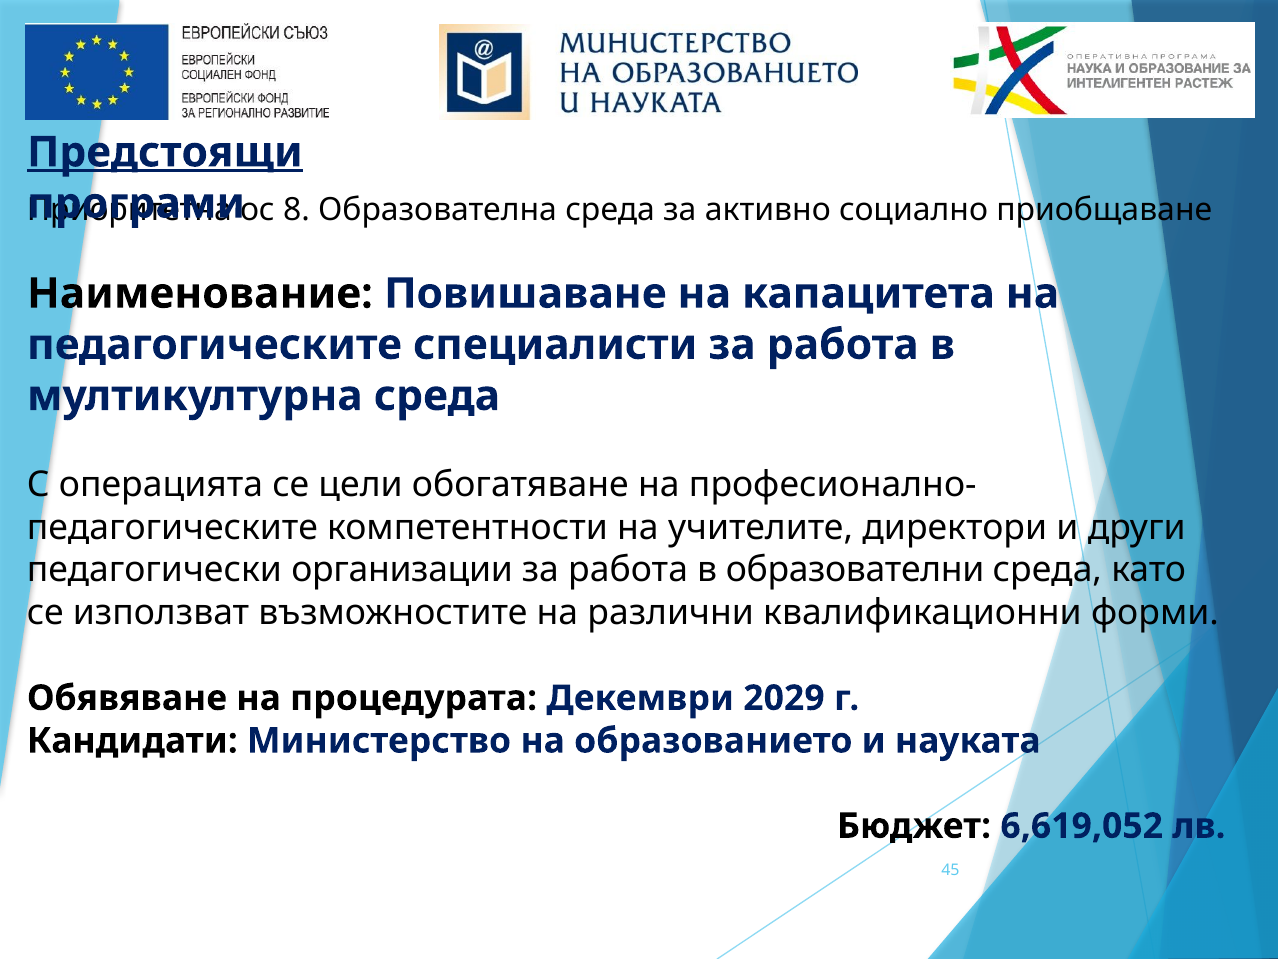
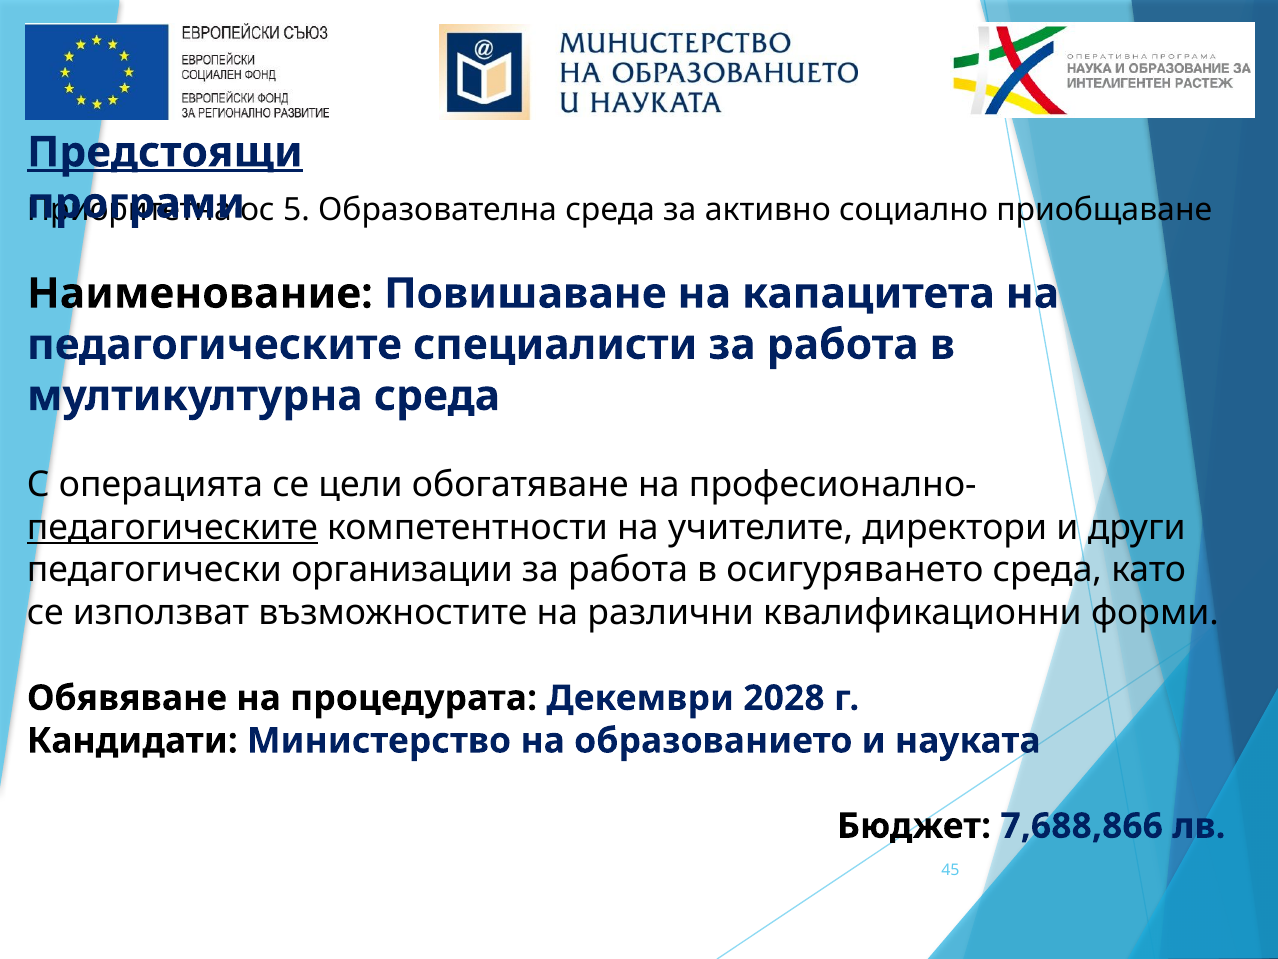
8: 8 -> 5
педагогическите at (172, 527) underline: none -> present
образователни: образователни -> осигуряването
2029: 2029 -> 2028
6,619,052: 6,619,052 -> 7,688,866
